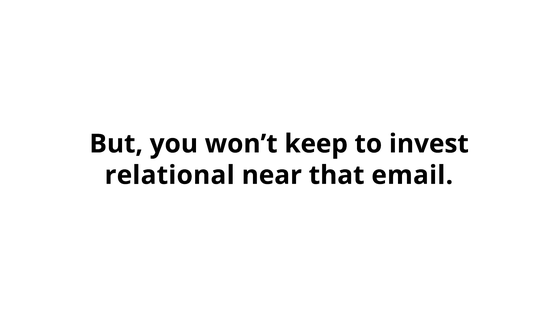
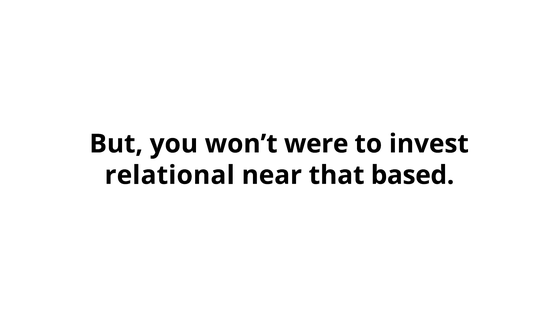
keep: keep -> were
email: email -> based
